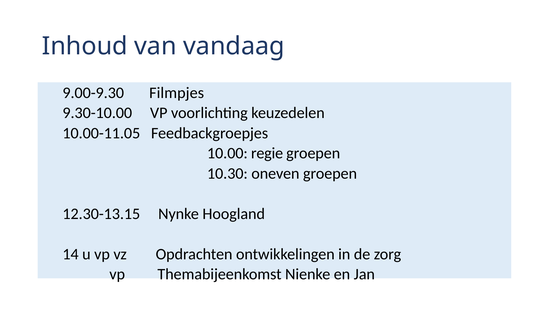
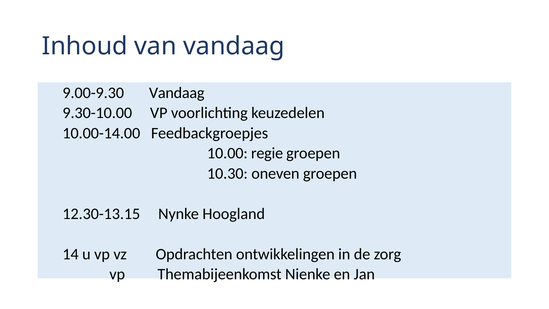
9.00-9.30 Filmpjes: Filmpjes -> Vandaag
10.00-11.05: 10.00-11.05 -> 10.00-14.00
